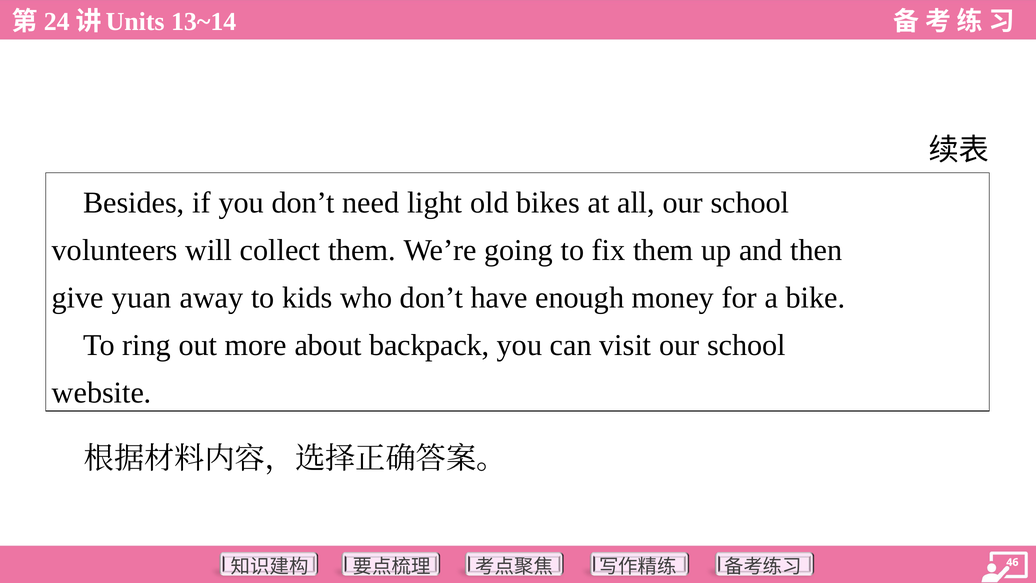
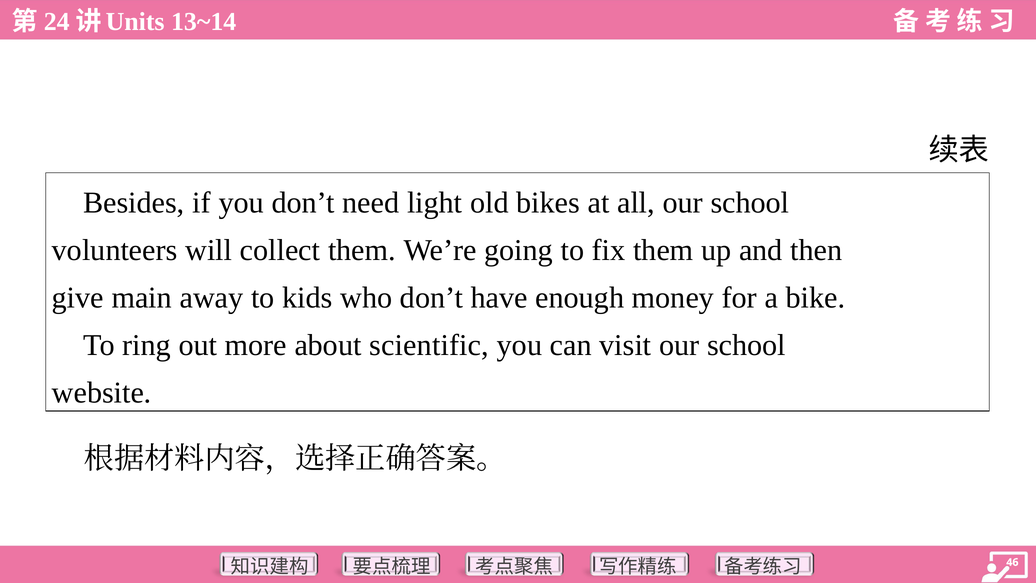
yuan: yuan -> main
backpack: backpack -> scientific
